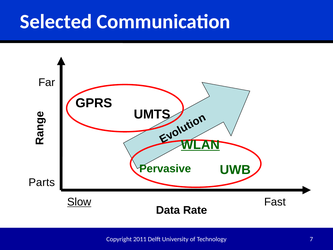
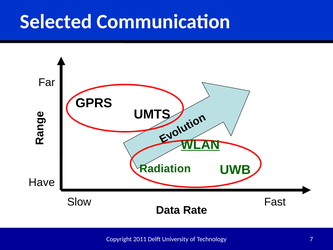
Pervasive: Pervasive -> Radiation
Parts: Parts -> Have
Slow underline: present -> none
